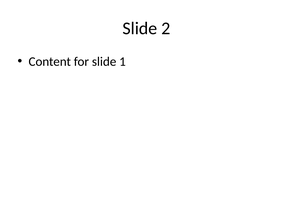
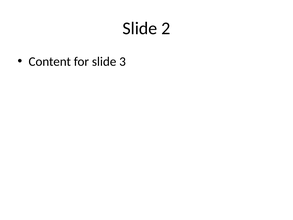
1: 1 -> 3
